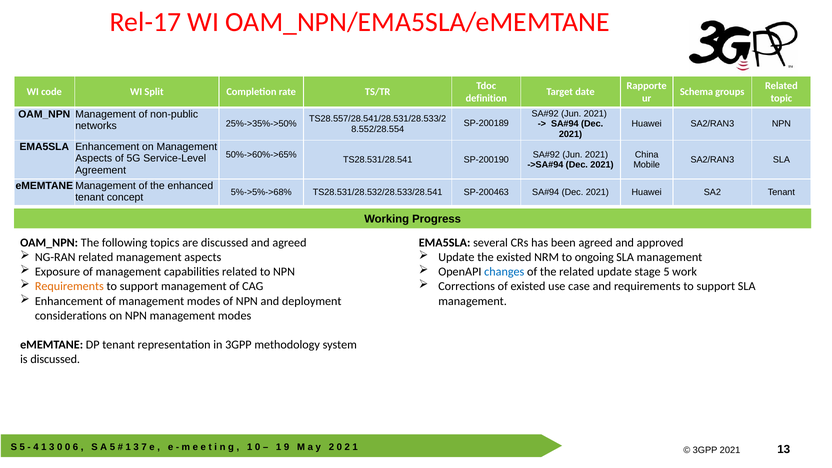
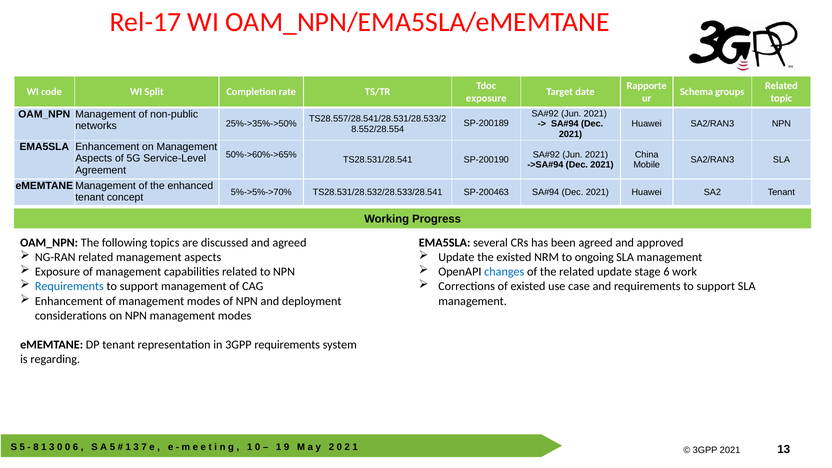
definition at (486, 98): definition -> exposure
5%->5%->68%: 5%->5%->68% -> 5%->5%->70%
stage 5: 5 -> 6
Requirements at (69, 286) colour: orange -> blue
3GPP methodology: methodology -> requirements
is discussed: discussed -> regarding
4: 4 -> 8
